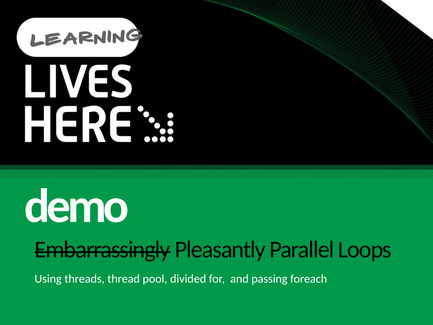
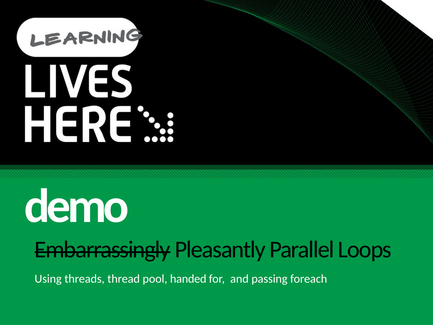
divided: divided -> handed
